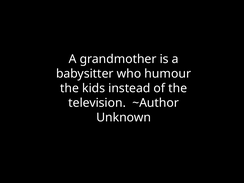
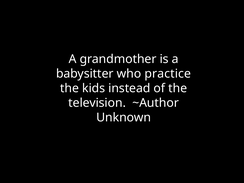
humour: humour -> practice
